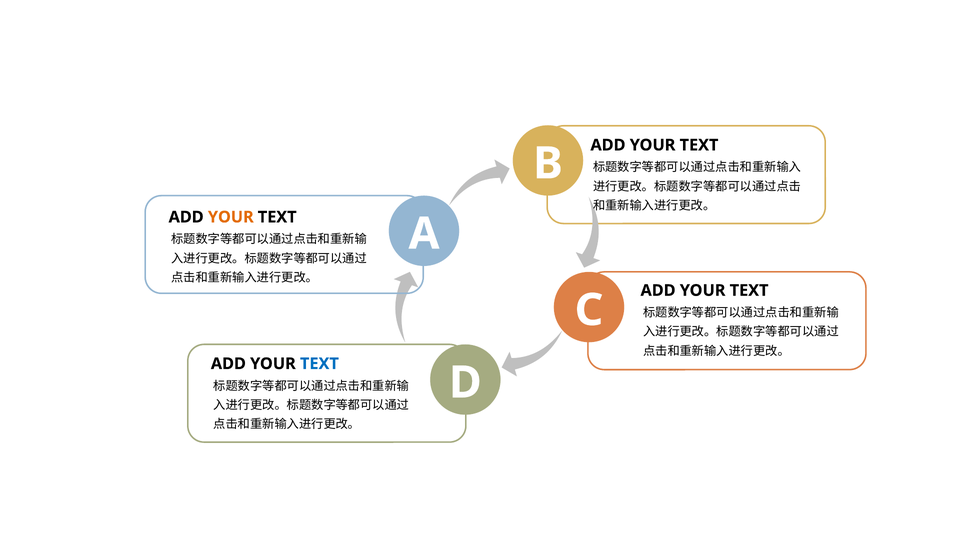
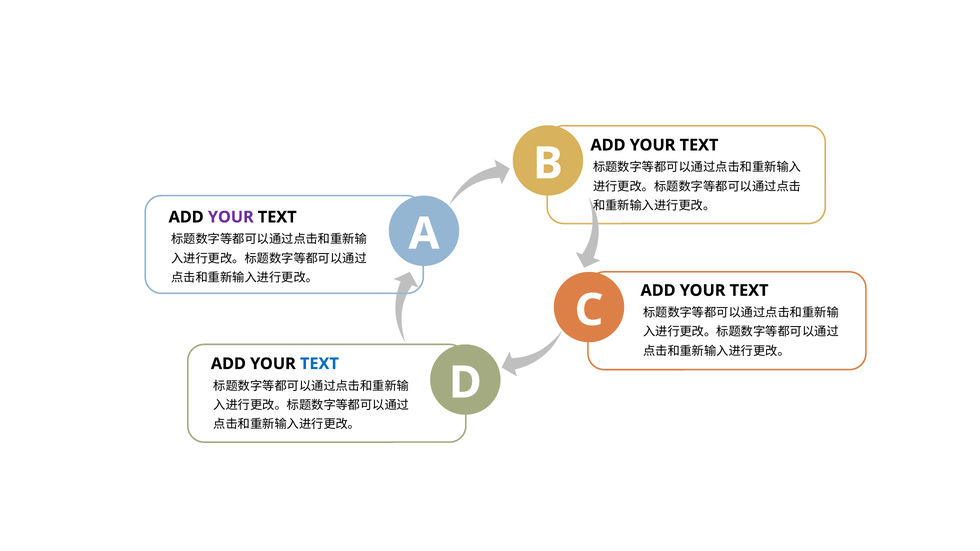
YOUR at (231, 217) colour: orange -> purple
